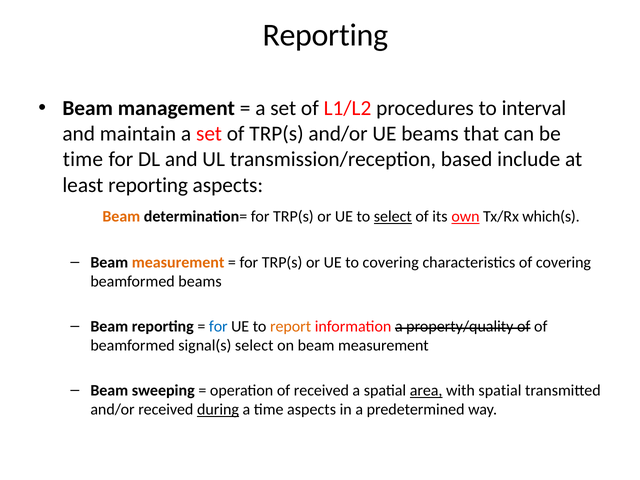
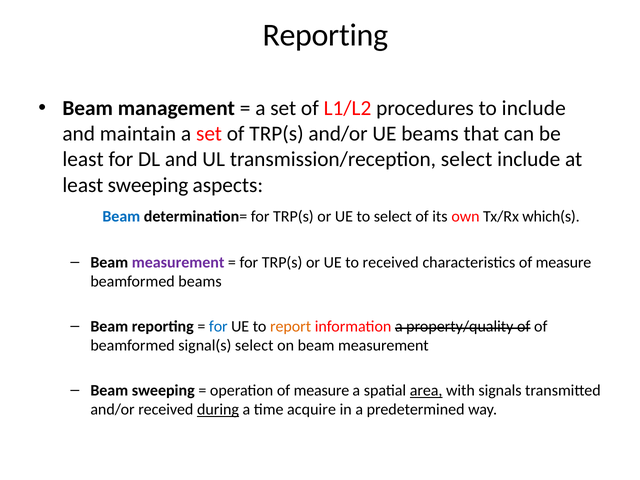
to interval: interval -> include
time at (83, 159): time -> least
transmission/reception based: based -> select
least reporting: reporting -> sweeping
Beam at (121, 217) colour: orange -> blue
select at (393, 217) underline: present -> none
own underline: present -> none
measurement at (178, 262) colour: orange -> purple
to covering: covering -> received
characteristics of covering: covering -> measure
operation of received: received -> measure
with spatial: spatial -> signals
time aspects: aspects -> acquire
